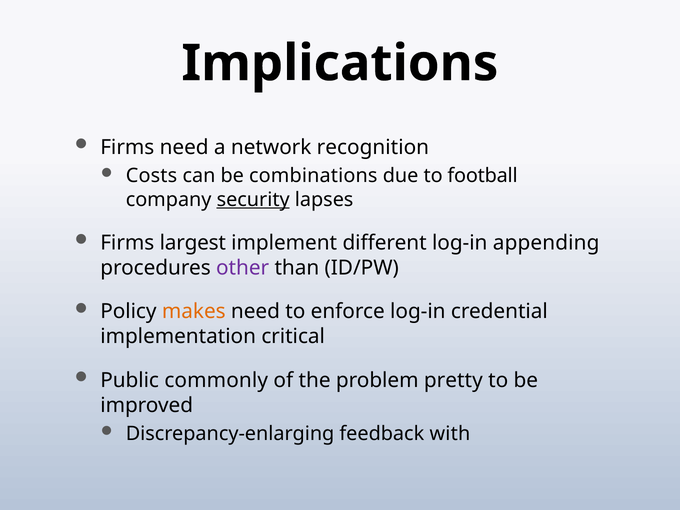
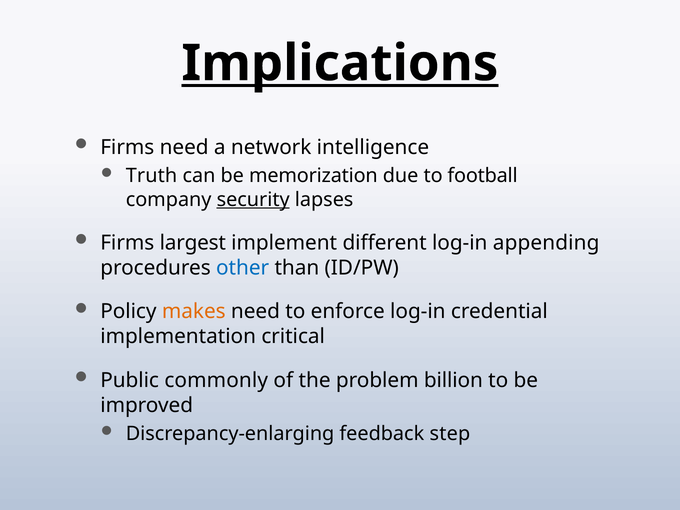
Implications underline: none -> present
recognition: recognition -> intelligence
Costs: Costs -> Truth
combinations: combinations -> memorization
other colour: purple -> blue
pretty: pretty -> billion
with: with -> step
